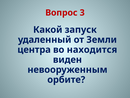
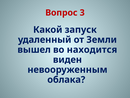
центра: центра -> вышел
орбите: орбите -> облака
